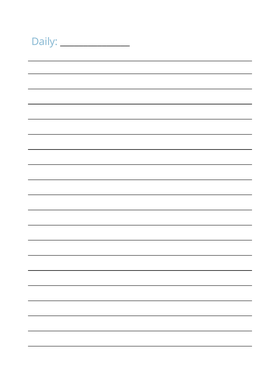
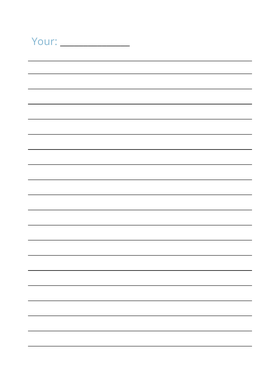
Daily: Daily -> Your
